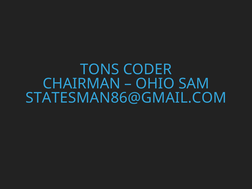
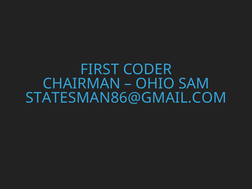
TONS: TONS -> FIRST
